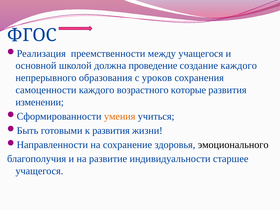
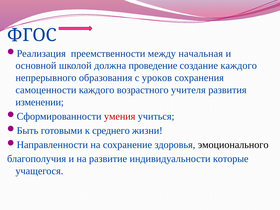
между учащегося: учащегося -> начальная
которые: которые -> учителя
умения colour: orange -> red
к развития: развития -> среднего
старшее: старшее -> которые
